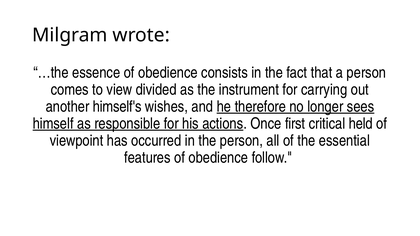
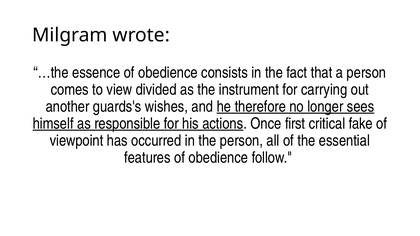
himself's: himself's -> guards's
held: held -> fake
